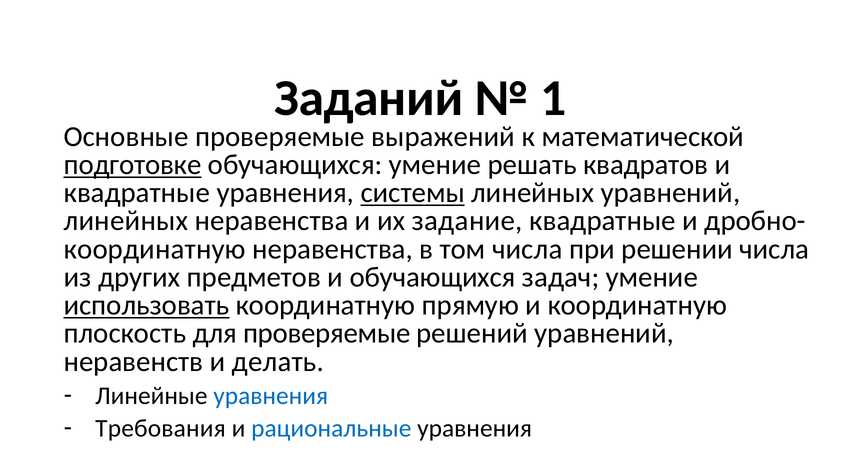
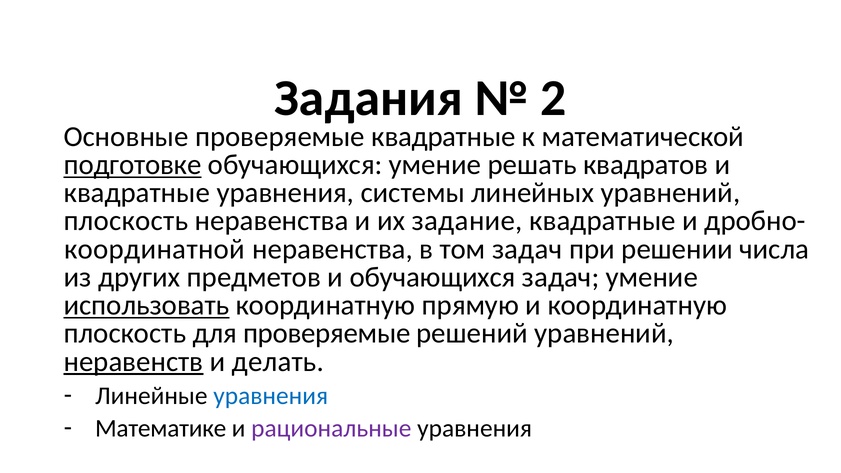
Заданий: Заданий -> Задания
1: 1 -> 2
проверяемые выражений: выражений -> квадратные
системы underline: present -> none
линейных at (126, 221): линейных -> плоскость
координатную at (155, 249): координатную -> координатной
том числа: числа -> задач
неравенств underline: none -> present
Требования: Требования -> Математике
рациональные colour: blue -> purple
